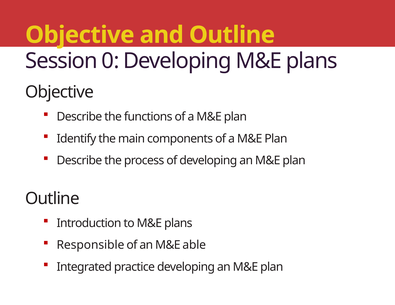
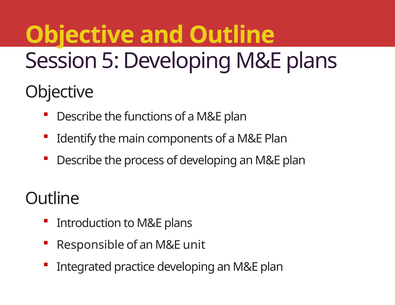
0: 0 -> 5
able: able -> unit
